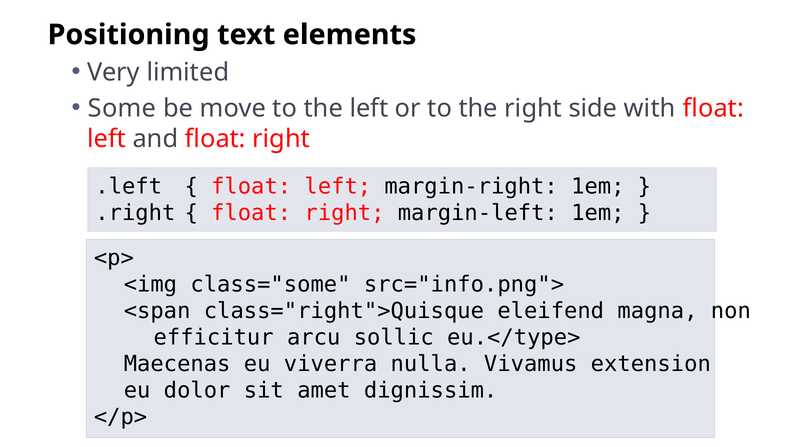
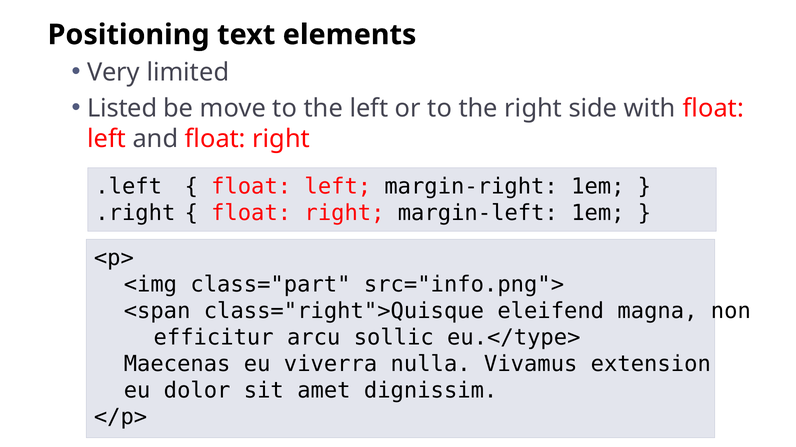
Some: Some -> Listed
class="some: class="some -> class="part
